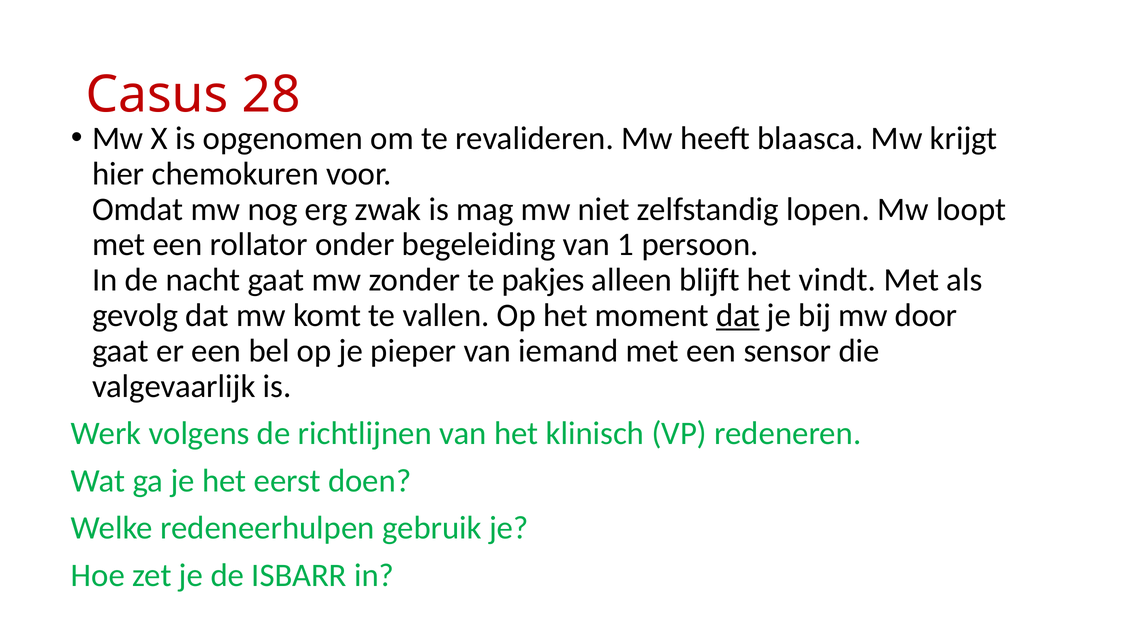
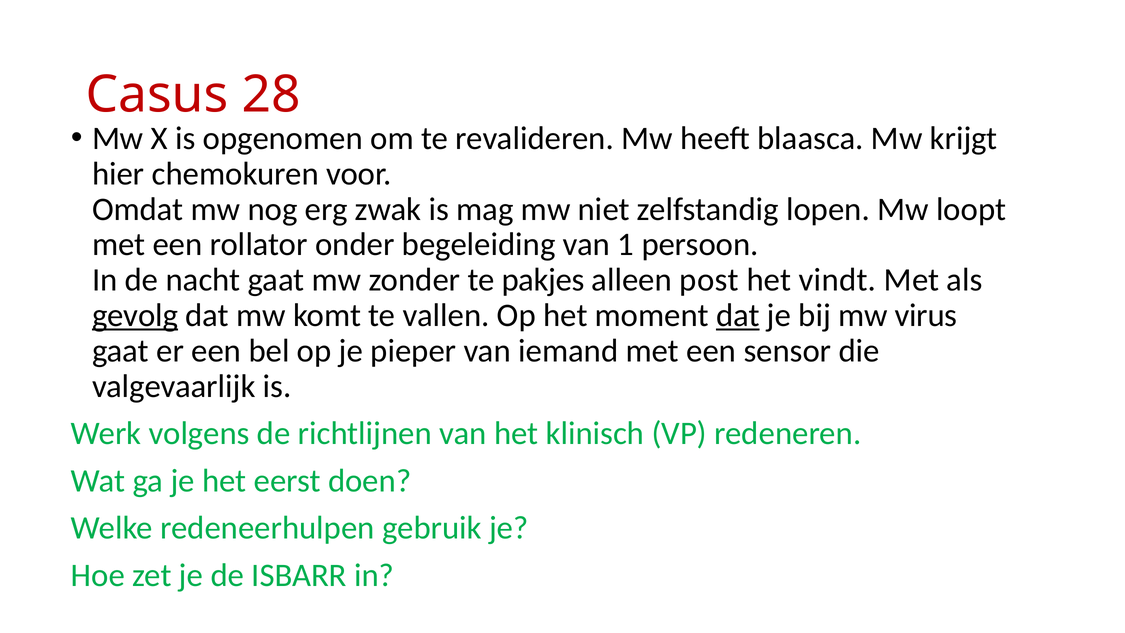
blijft: blijft -> post
gevolg underline: none -> present
door: door -> virus
